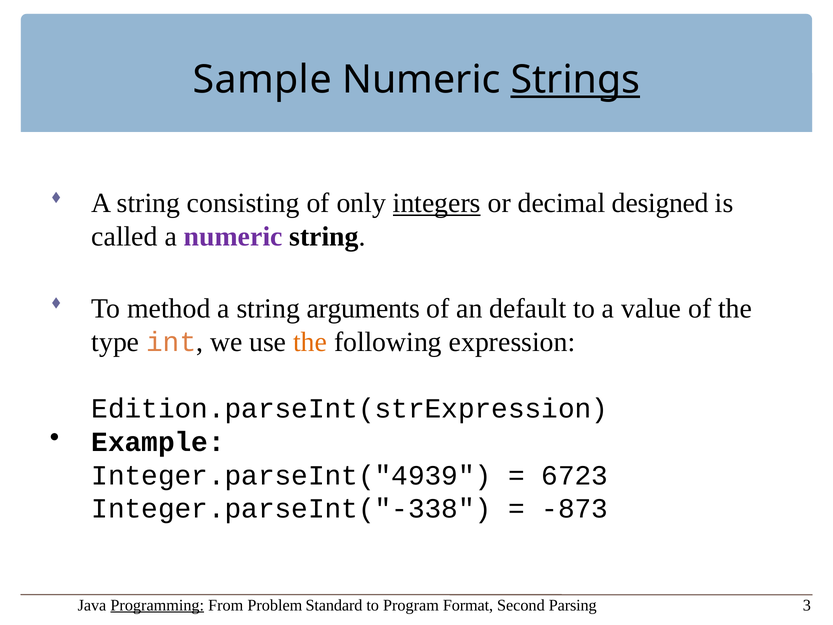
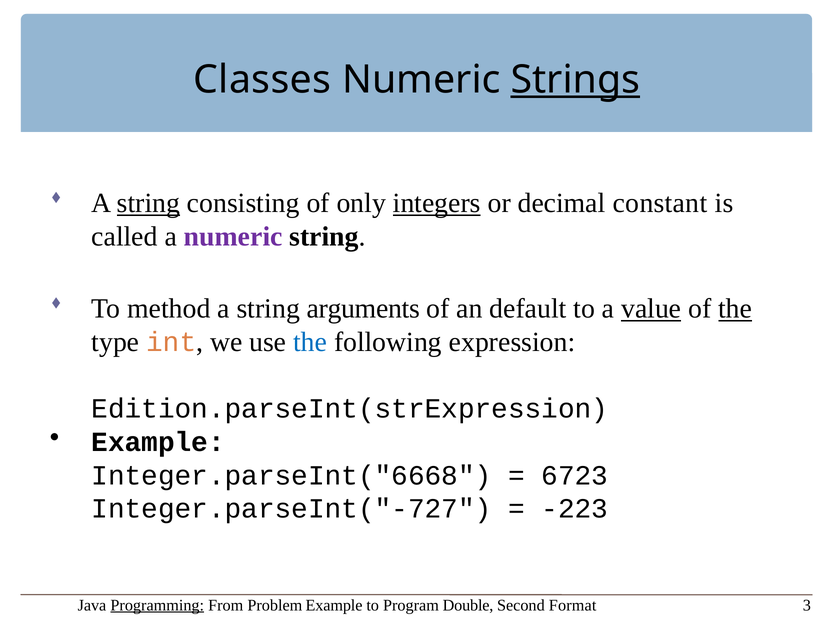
Sample: Sample -> Classes
string at (148, 203) underline: none -> present
designed: designed -> constant
value underline: none -> present
the at (735, 309) underline: none -> present
the at (310, 342) colour: orange -> blue
Integer.parseInt("4939: Integer.parseInt("4939 -> Integer.parseInt("6668
Integer.parseInt("-338: Integer.parseInt("-338 -> Integer.parseInt("-727
-873: -873 -> -223
Problem Standard: Standard -> Example
Format: Format -> Double
Parsing: Parsing -> Format
